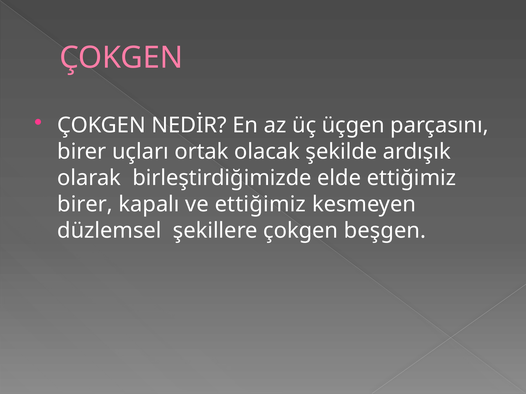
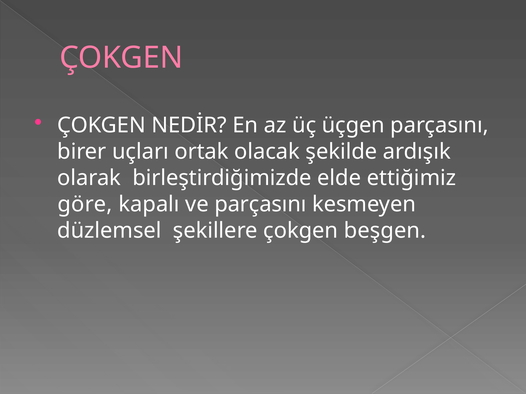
birer at (85, 204): birer -> göre
ve ettiğimiz: ettiğimiz -> parçasını
